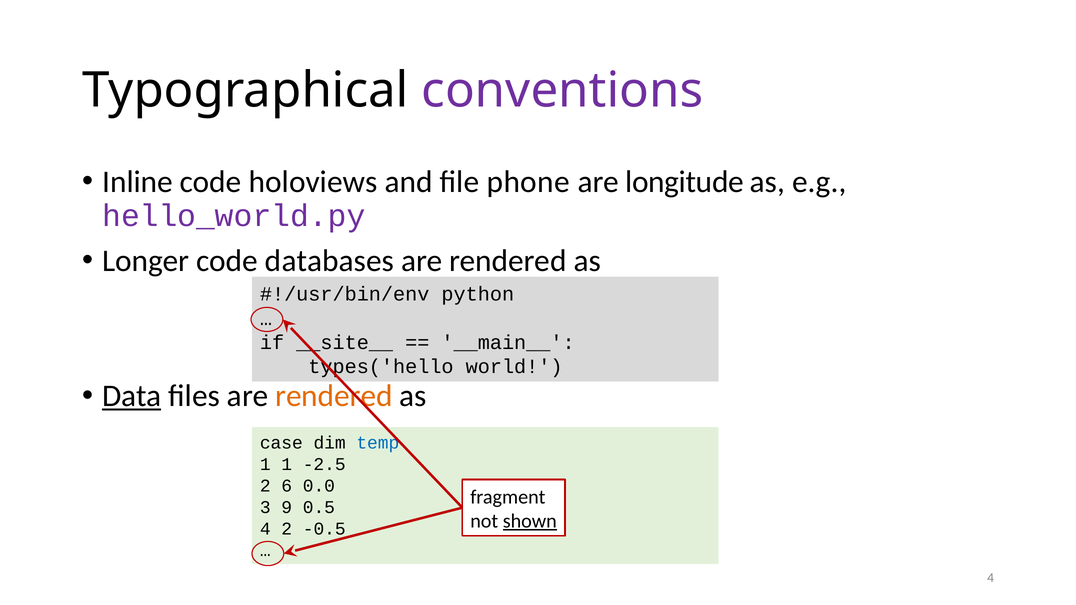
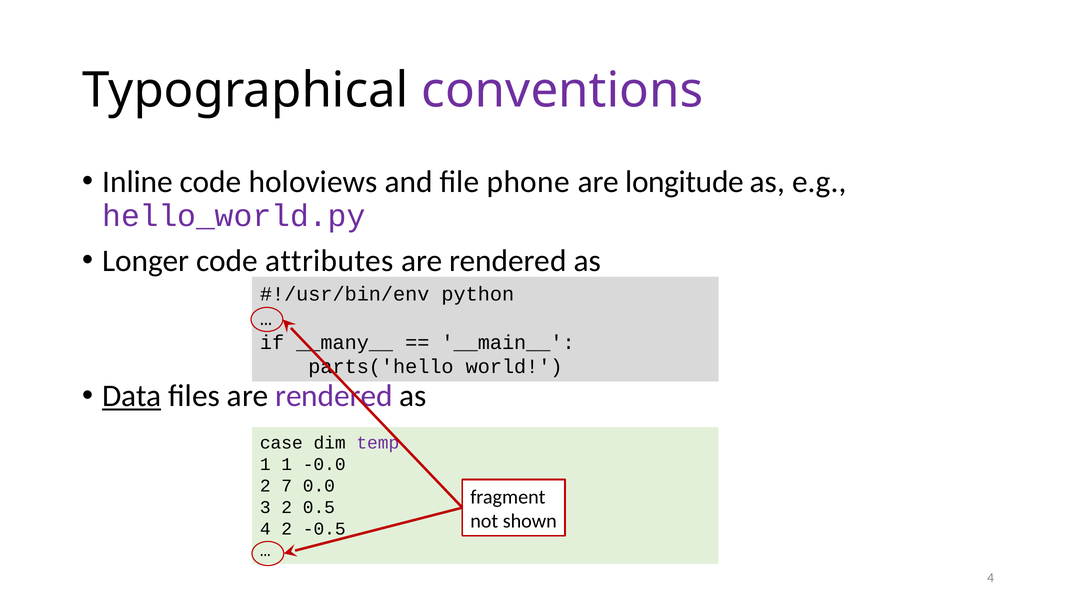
databases: databases -> attributes
__site__: __site__ -> __many__
types('hello: types('hello -> parts('hello
rendered at (334, 396) colour: orange -> purple
temp colour: blue -> purple
-2.5: -2.5 -> -0.0
6: 6 -> 7
3 9: 9 -> 2
shown underline: present -> none
